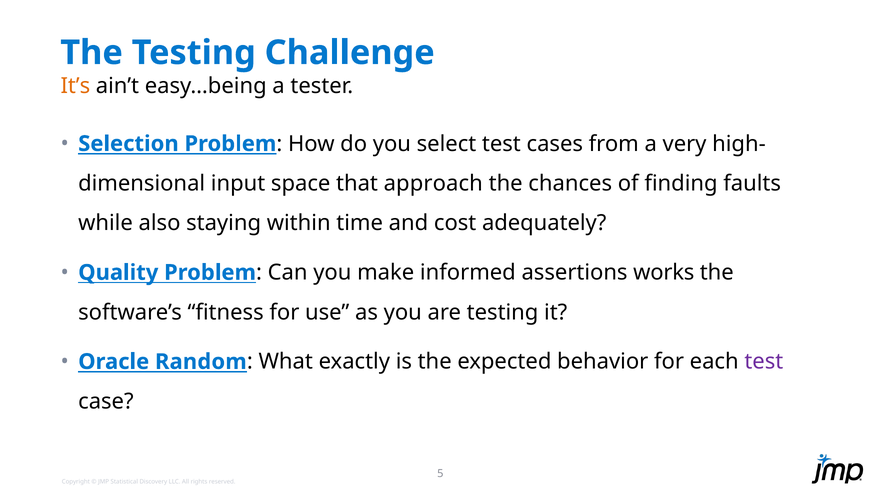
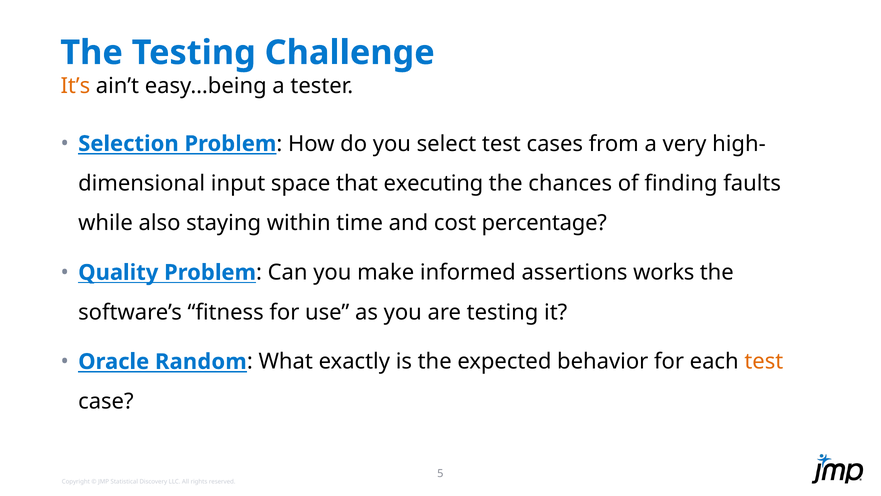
approach: approach -> executing
adequately: adequately -> percentage
test at (764, 361) colour: purple -> orange
